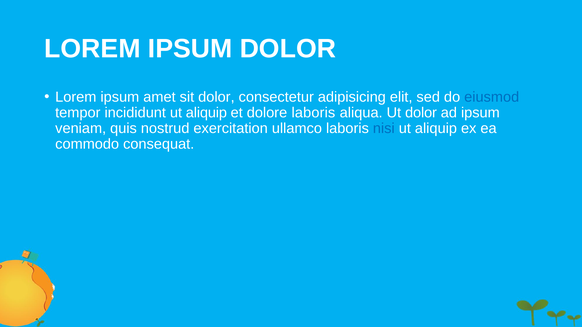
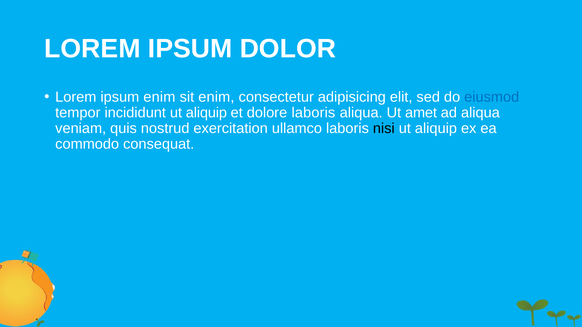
ipsum amet: amet -> enim
sit dolor: dolor -> enim
Ut dolor: dolor -> amet
ad ipsum: ipsum -> aliqua
nisi colour: blue -> black
